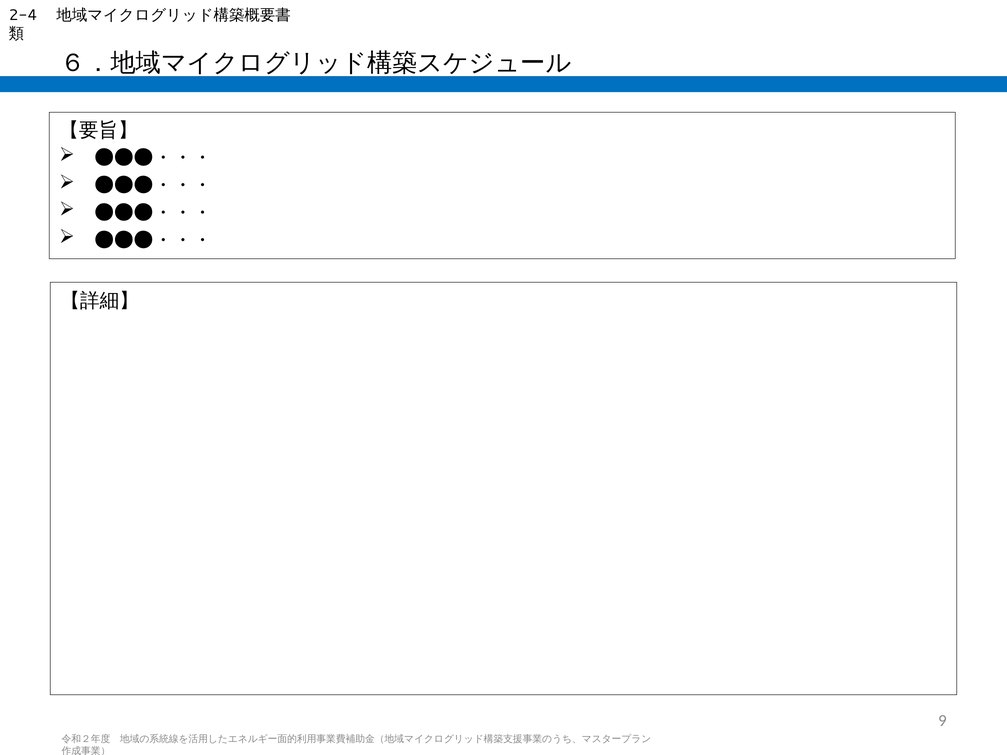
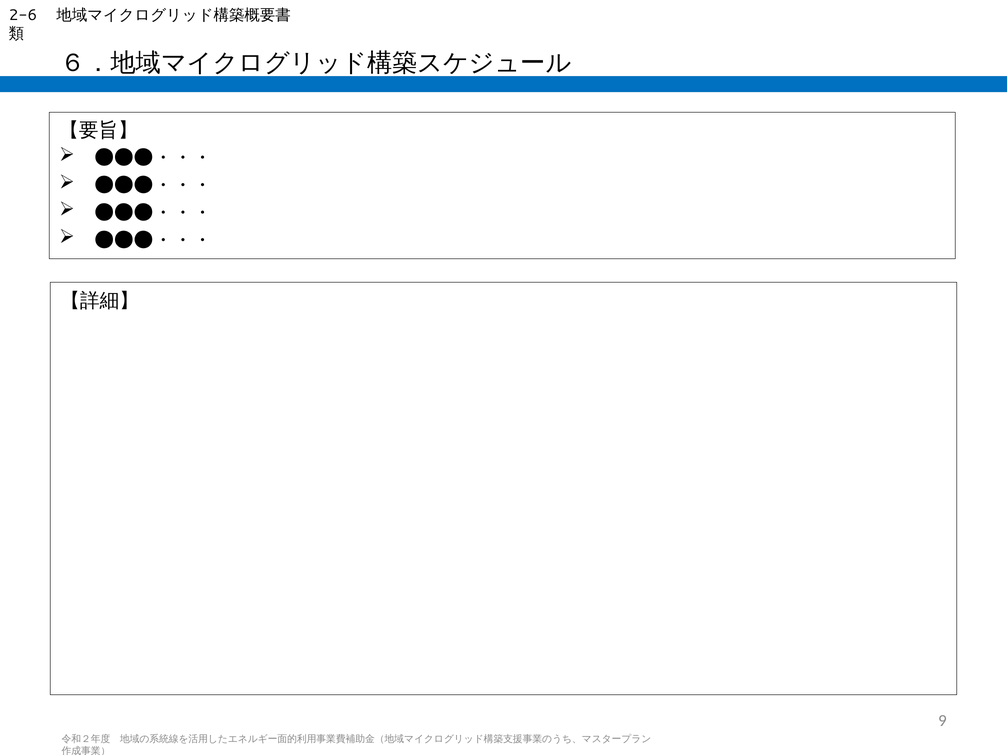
2-4: 2-4 -> 2-6
